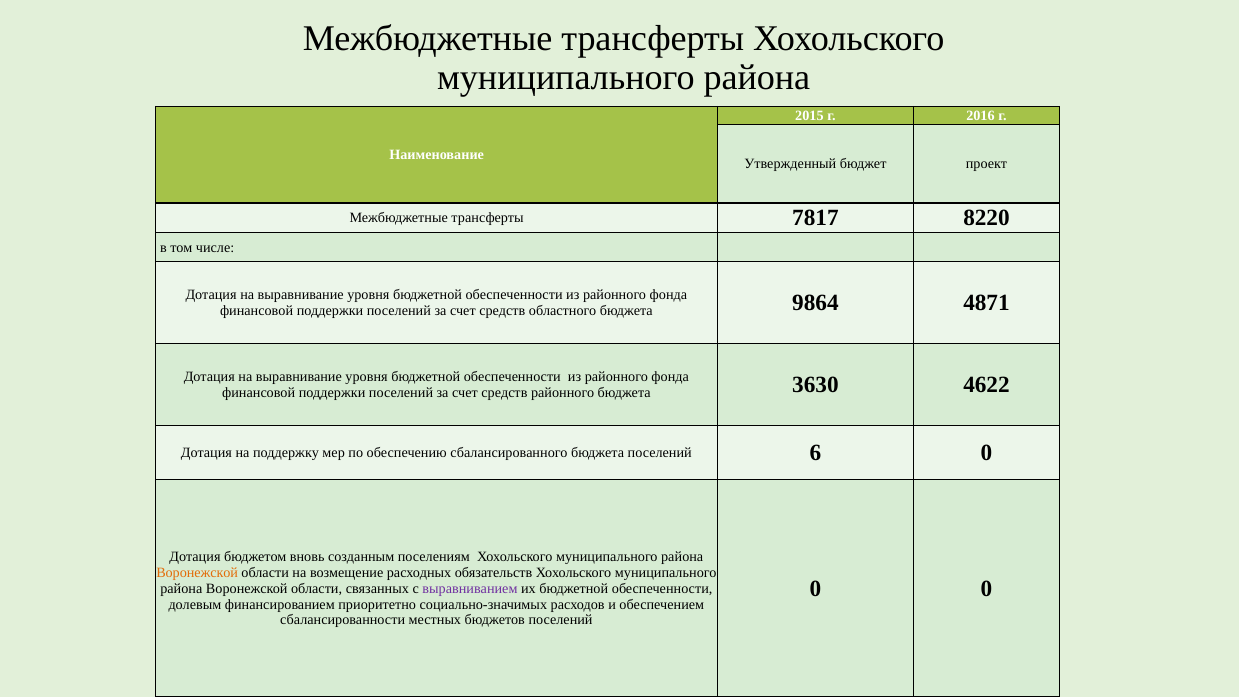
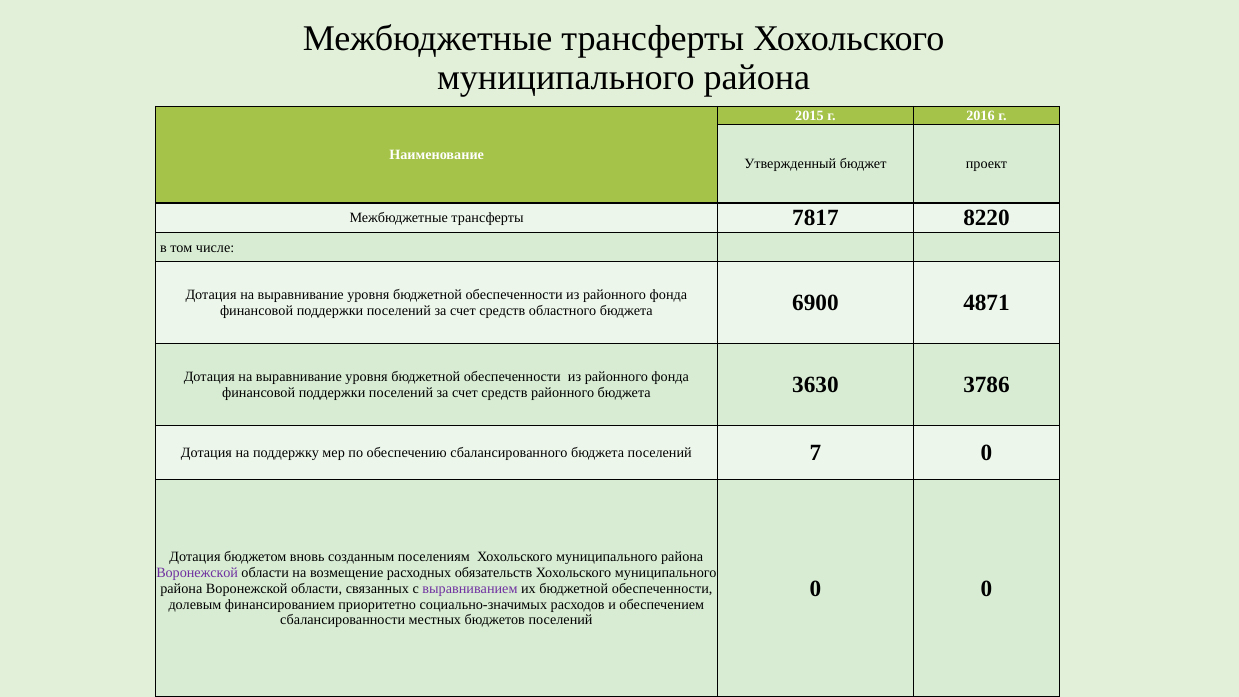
9864: 9864 -> 6900
4622: 4622 -> 3786
6: 6 -> 7
Воронежской at (197, 573) colour: orange -> purple
